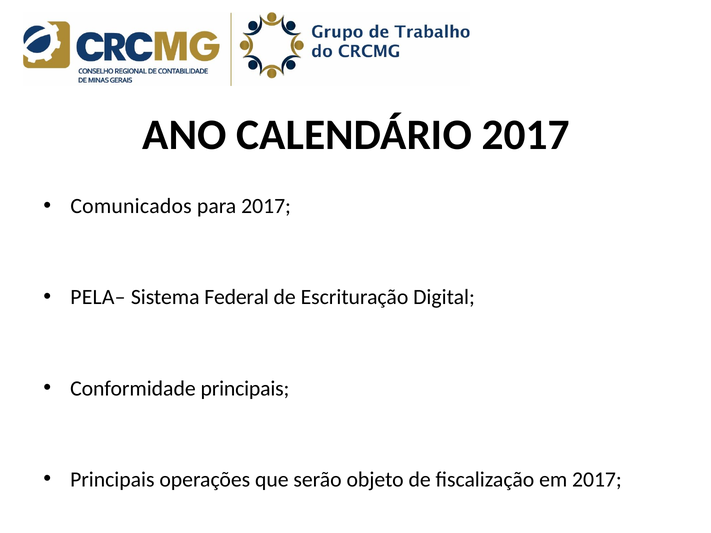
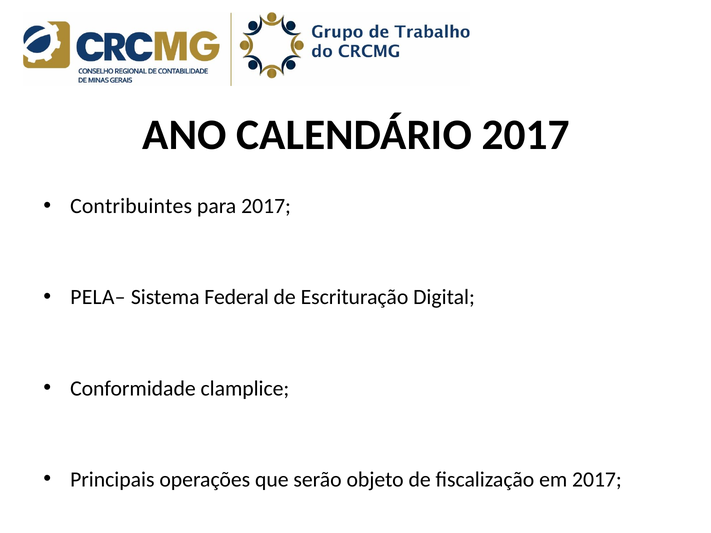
Comunicados: Comunicados -> Contribuintes
Conformidade principais: principais -> clamplice
